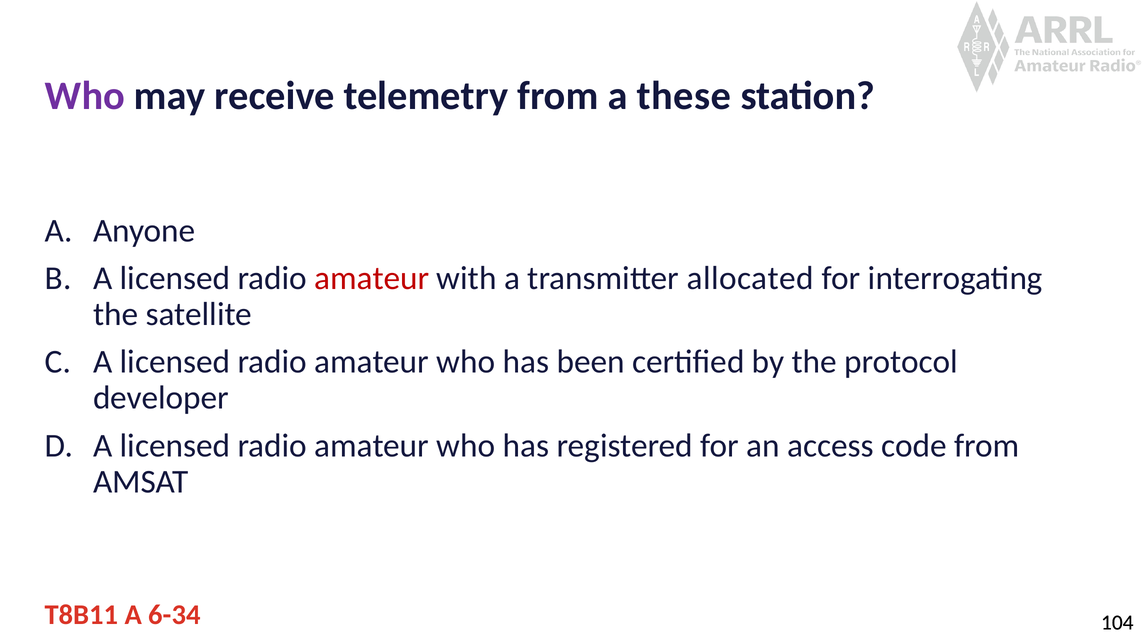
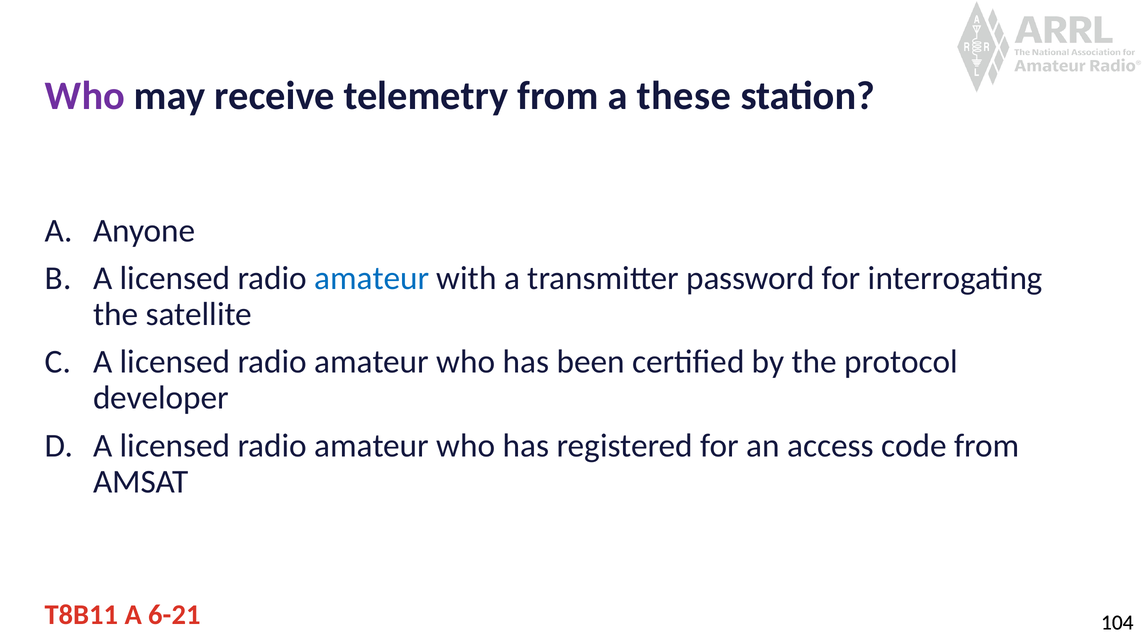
amateur at (372, 278) colour: red -> blue
allocated: allocated -> password
6-34: 6-34 -> 6-21
